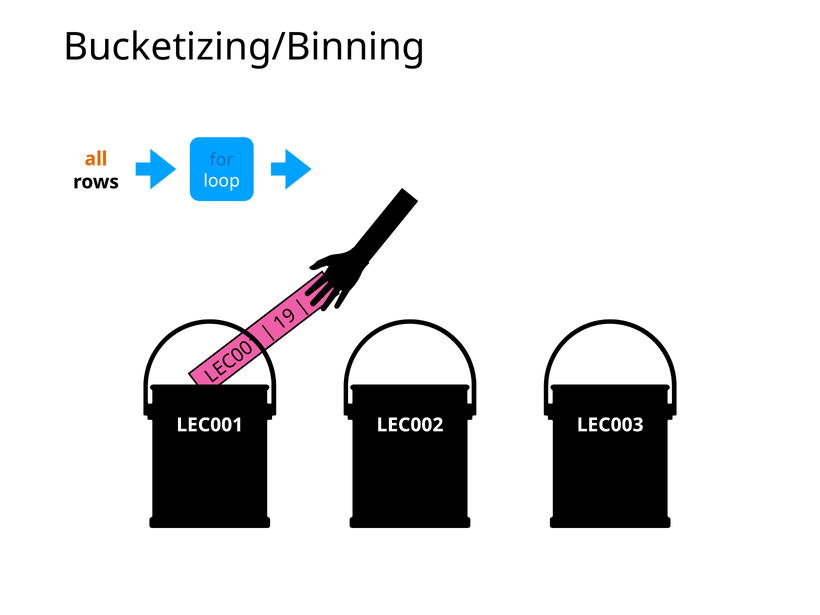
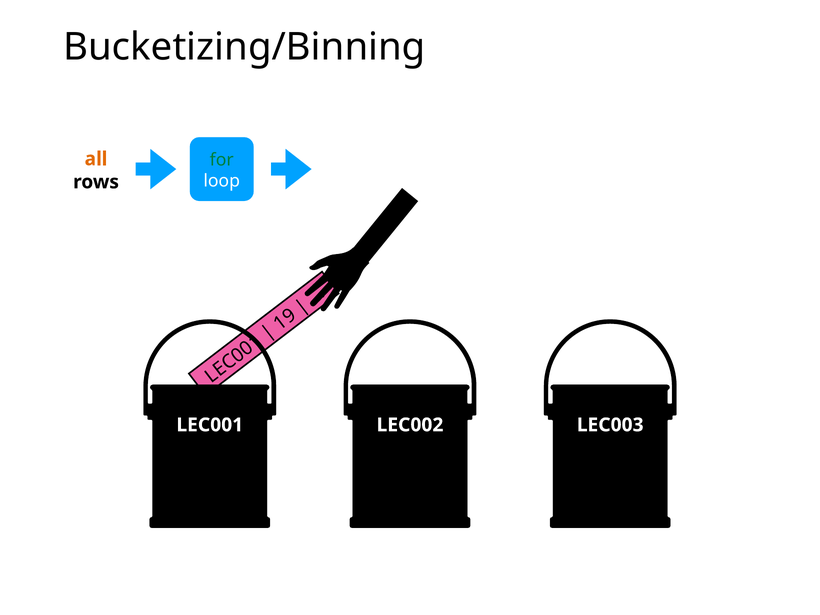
for colour: blue -> green
